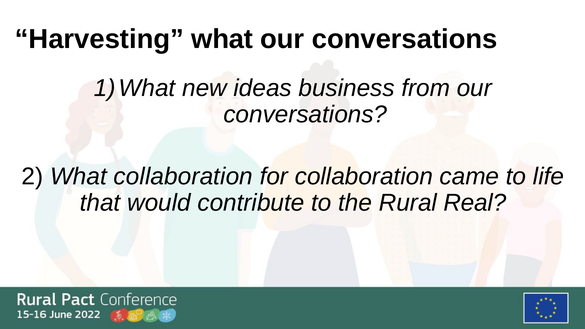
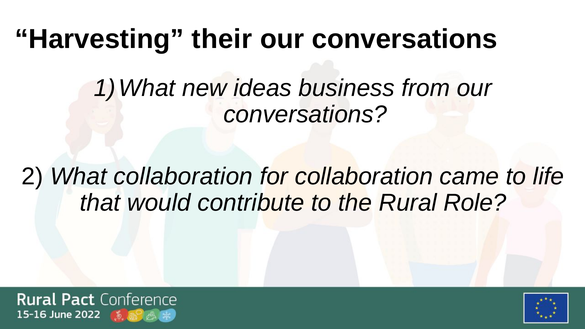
Harvesting what: what -> their
Real: Real -> Role
